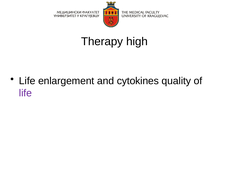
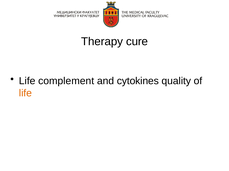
high: high -> cure
enlargement: enlargement -> complement
life at (25, 93) colour: purple -> orange
